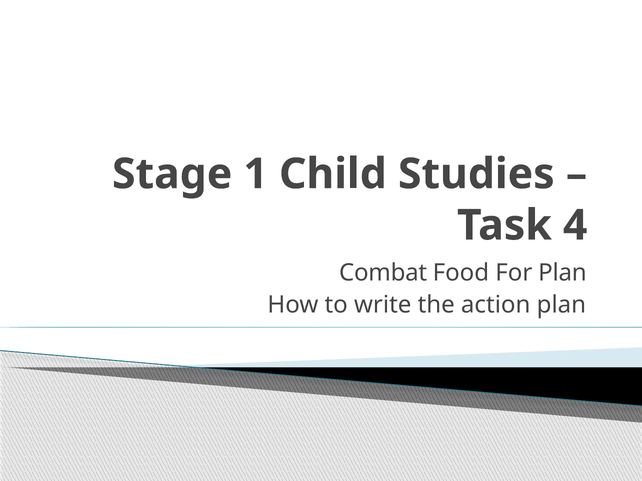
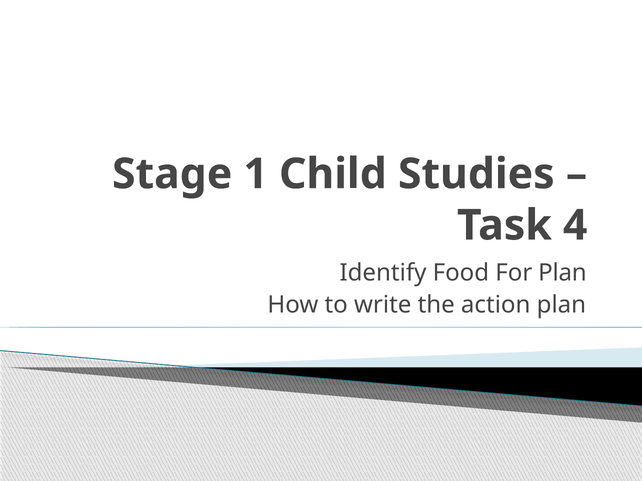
Combat: Combat -> Identify
